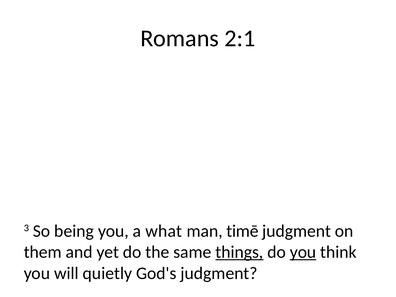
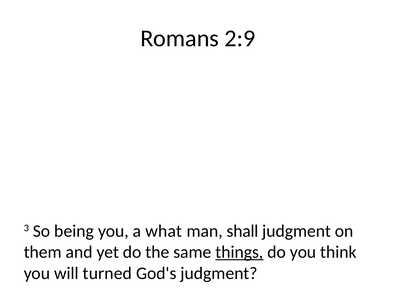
2:1: 2:1 -> 2:9
timē: timē -> shall
you at (303, 252) underline: present -> none
quietly: quietly -> turned
